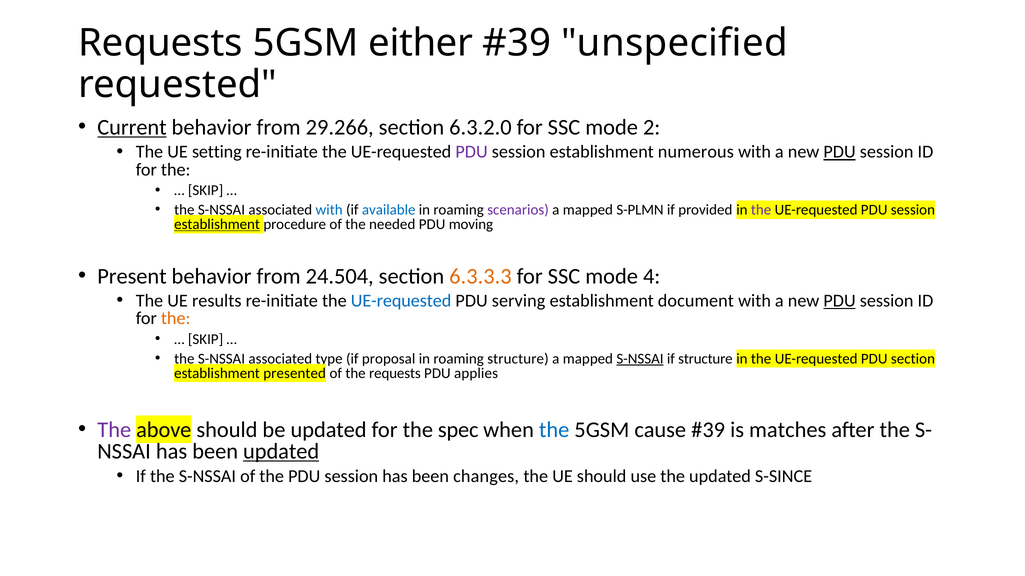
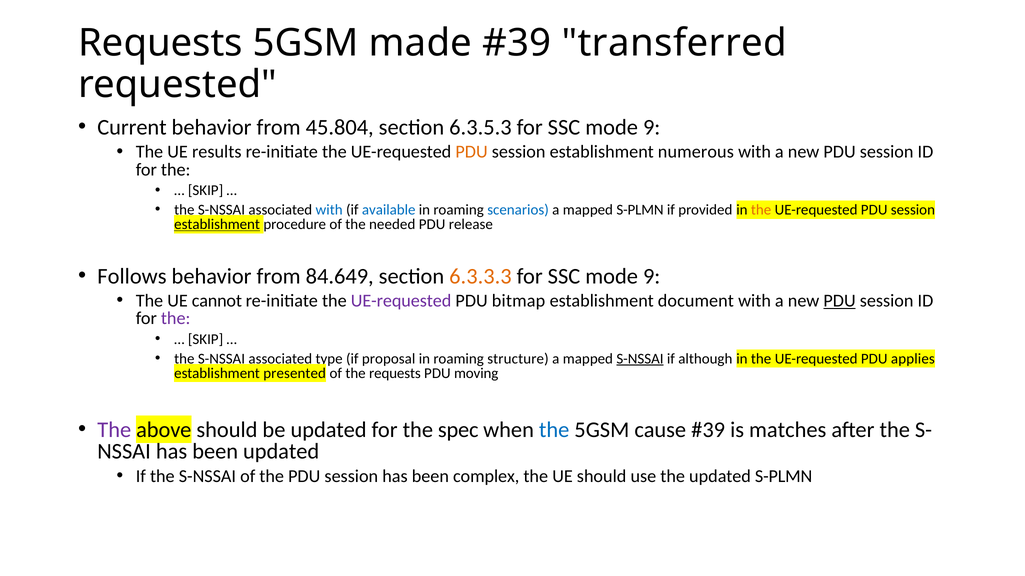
either: either -> made
unspecified: unspecified -> transferred
Current underline: present -> none
29.266: 29.266 -> 45.804
6.3.2.0: 6.3.2.0 -> 6.3.5.3
2 at (652, 127): 2 -> 9
setting: setting -> results
PDU at (472, 152) colour: purple -> orange
PDU at (840, 152) underline: present -> none
scenarios colour: purple -> blue
the at (761, 210) colour: purple -> orange
moving: moving -> release
Present: Present -> Follows
24.504: 24.504 -> 84.649
4 at (652, 276): 4 -> 9
results: results -> cannot
UE-requested at (401, 301) colour: blue -> purple
serving: serving -> bitmap
the at (176, 319) colour: orange -> purple
if structure: structure -> although
PDU section: section -> applies
applies: applies -> moving
updated at (281, 452) underline: present -> none
changes: changes -> complex
updated S-SINCE: S-SINCE -> S-PLMN
